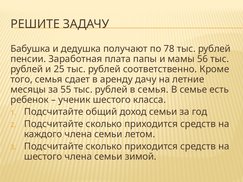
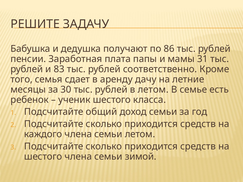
78: 78 -> 86
56: 56 -> 31
25: 25 -> 83
55: 55 -> 30
в семья: семья -> летом
